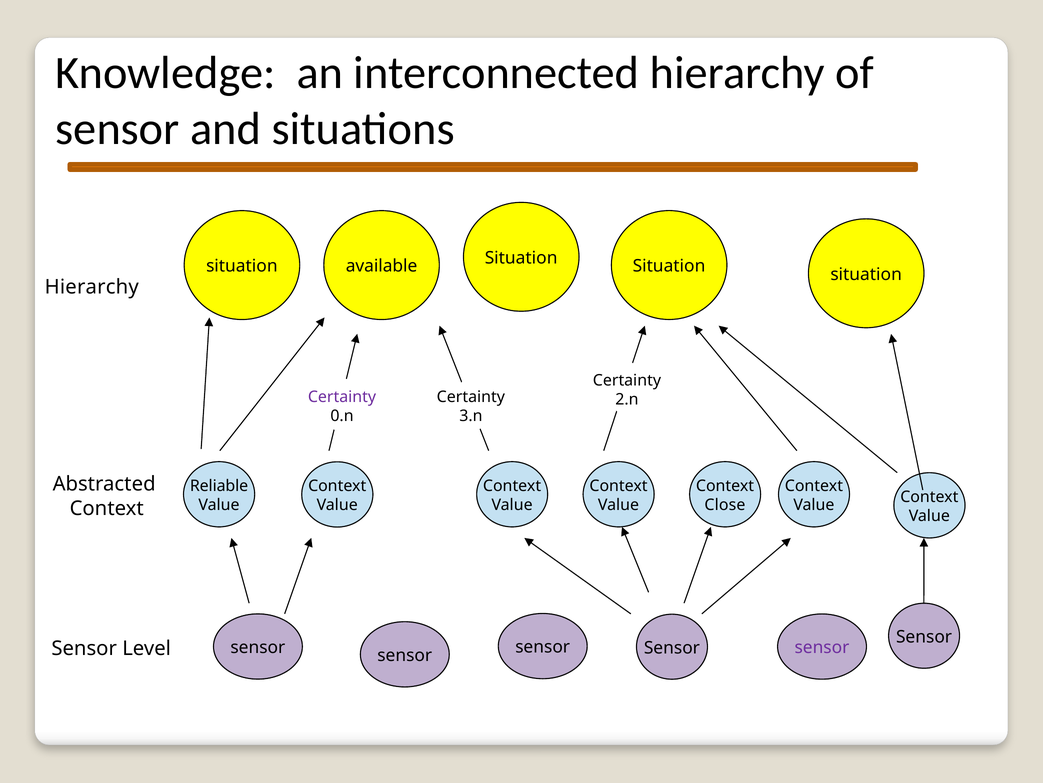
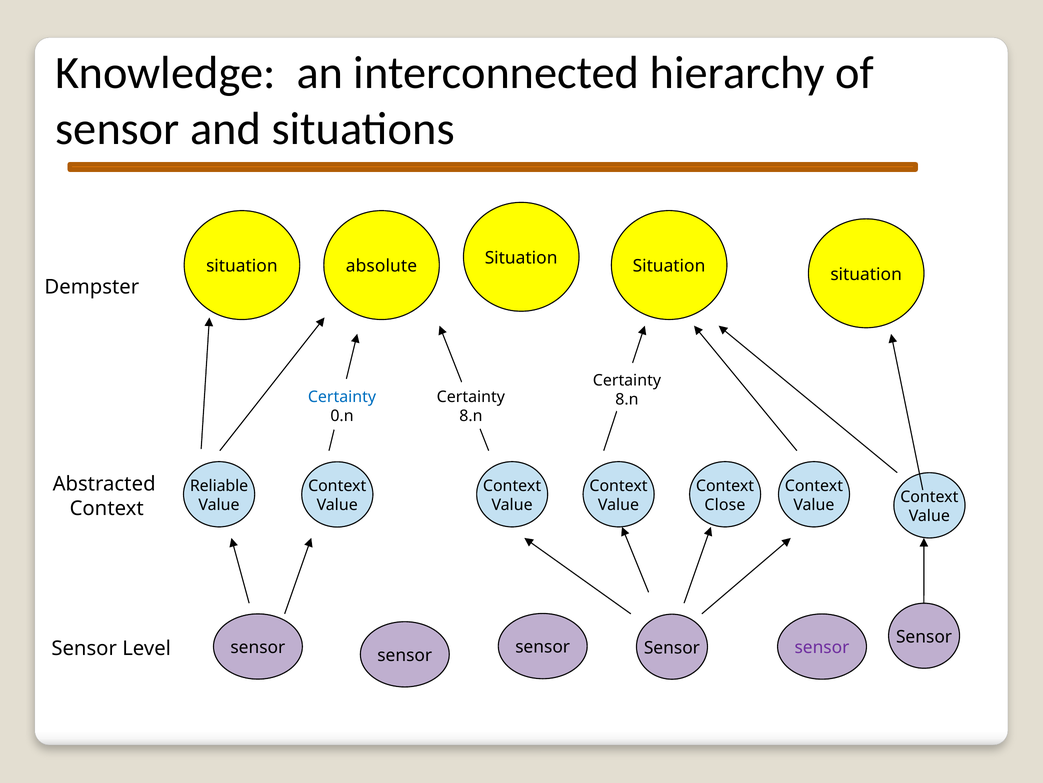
available: available -> absolute
Hierarchy at (92, 287): Hierarchy -> Dempster
Certainty at (342, 397) colour: purple -> blue
2.n at (627, 399): 2.n -> 8.n
3.n at (471, 416): 3.n -> 8.n
